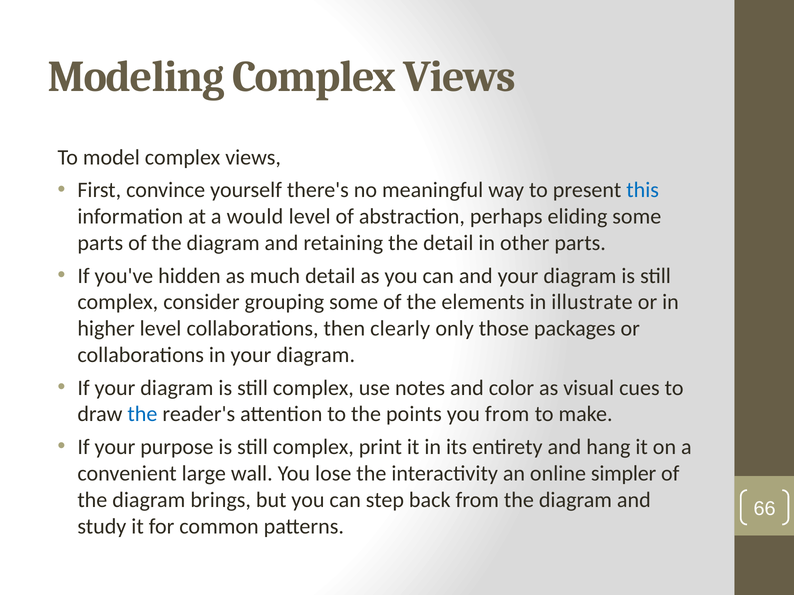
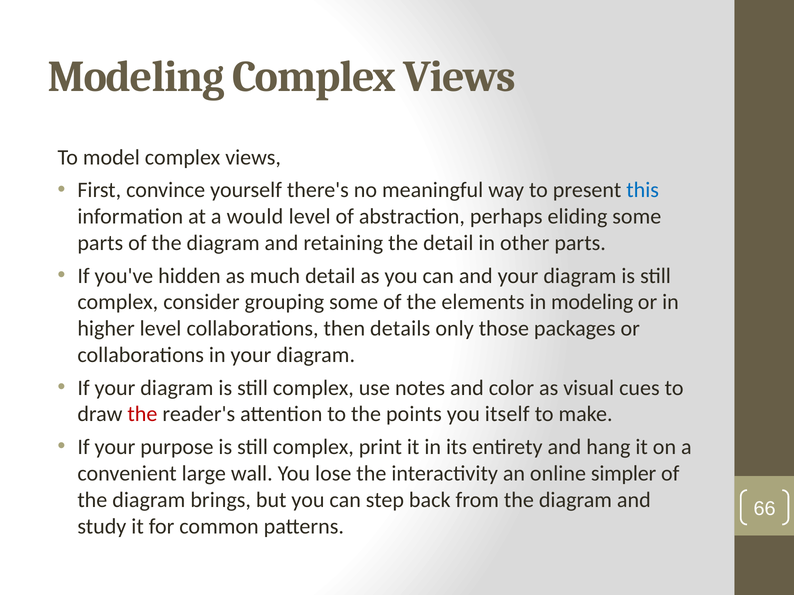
in illustrate: illustrate -> modeling
clearly: clearly -> details
the at (142, 415) colour: blue -> red
you from: from -> itself
